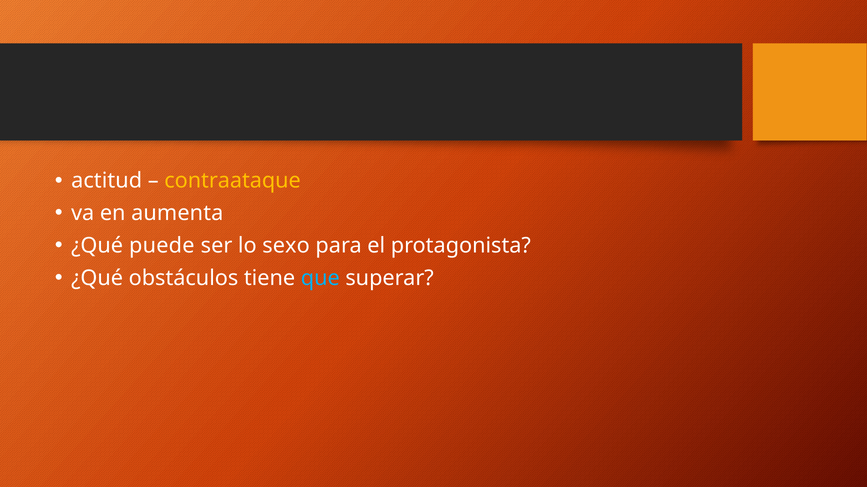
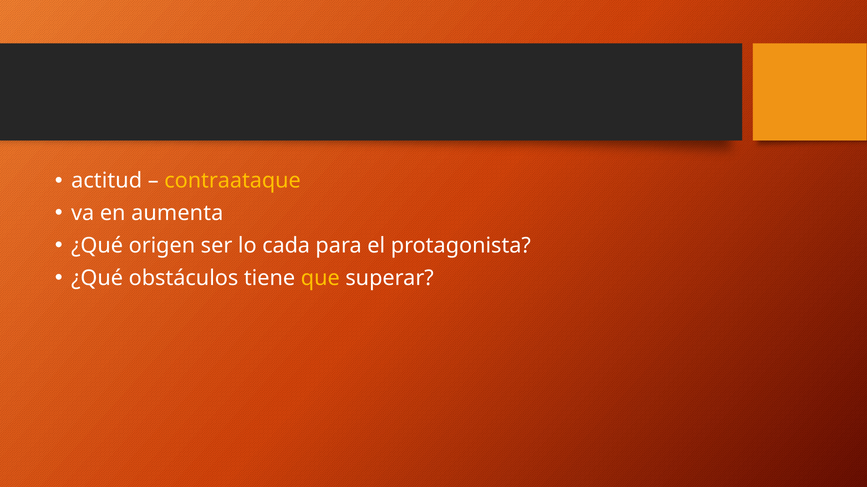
puede: puede -> origen
sexo: sexo -> cada
que colour: light blue -> yellow
